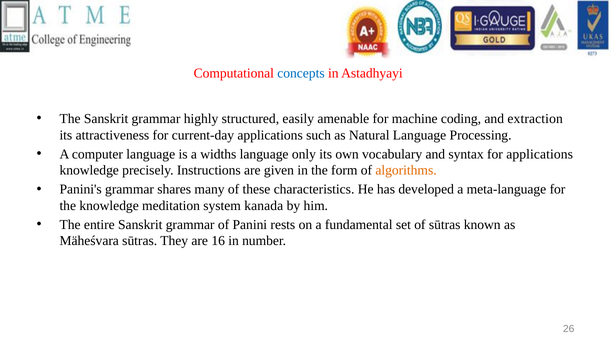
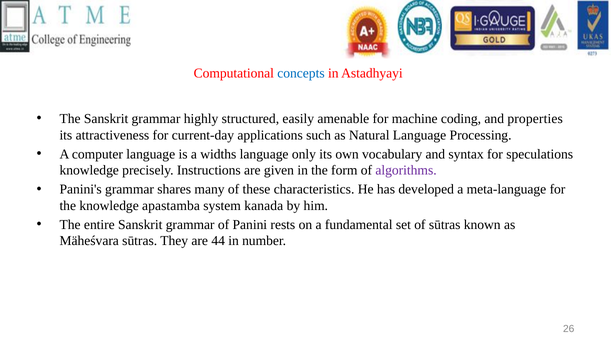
extraction: extraction -> properties
for applications: applications -> speculations
algorithms colour: orange -> purple
meditation: meditation -> apastamba
16: 16 -> 44
